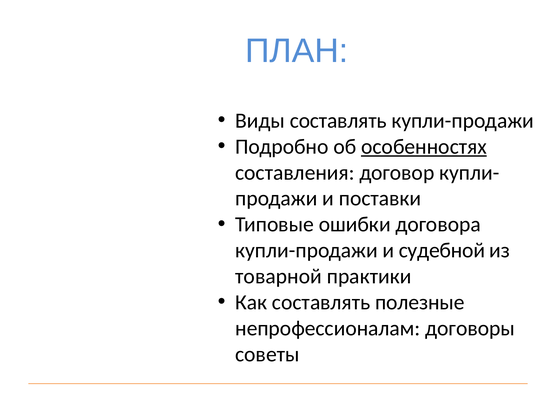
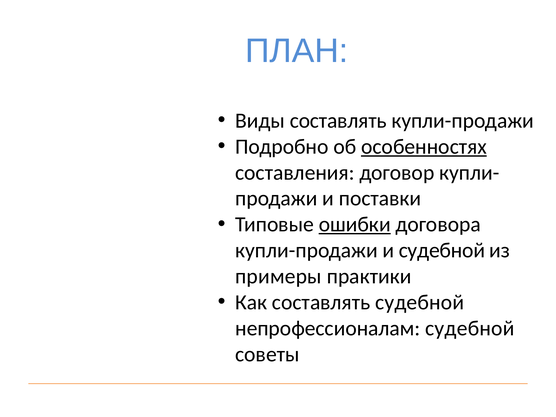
ошибки underline: none -> present
товарной: товарной -> примеры
составлять полезные: полезные -> судебной
непрофессионалам договоры: договоры -> судебной
